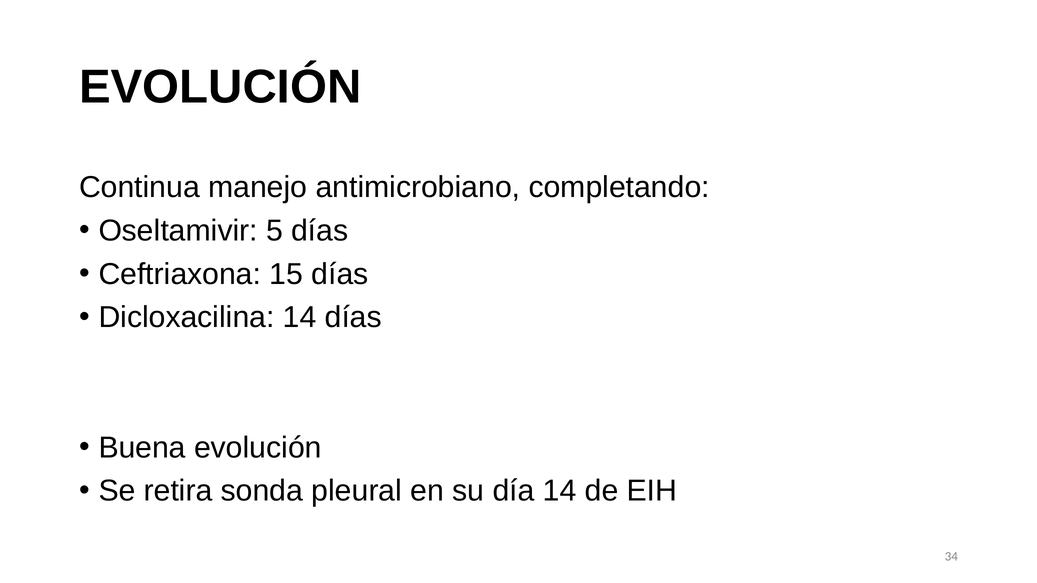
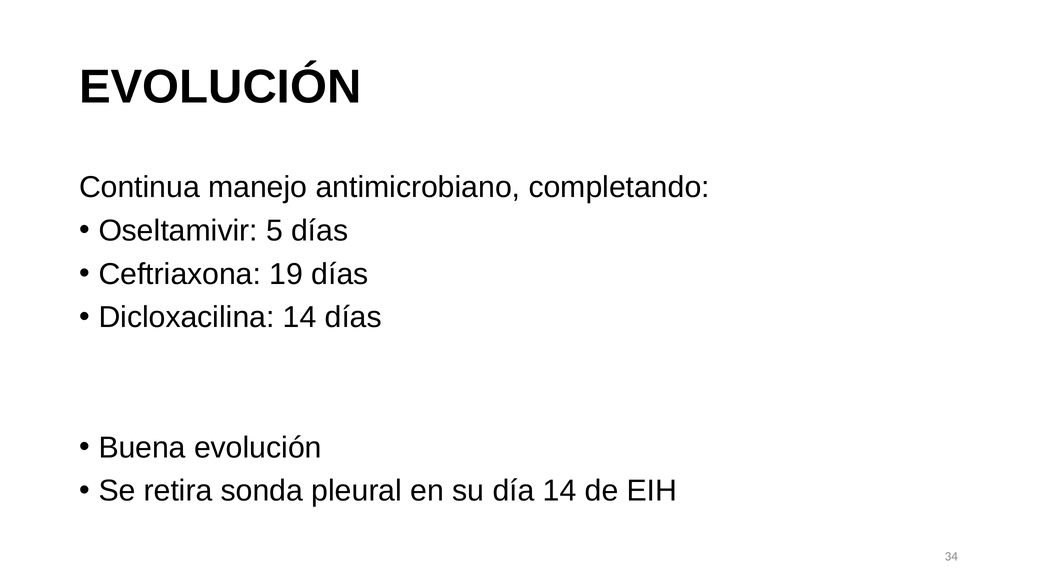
15: 15 -> 19
